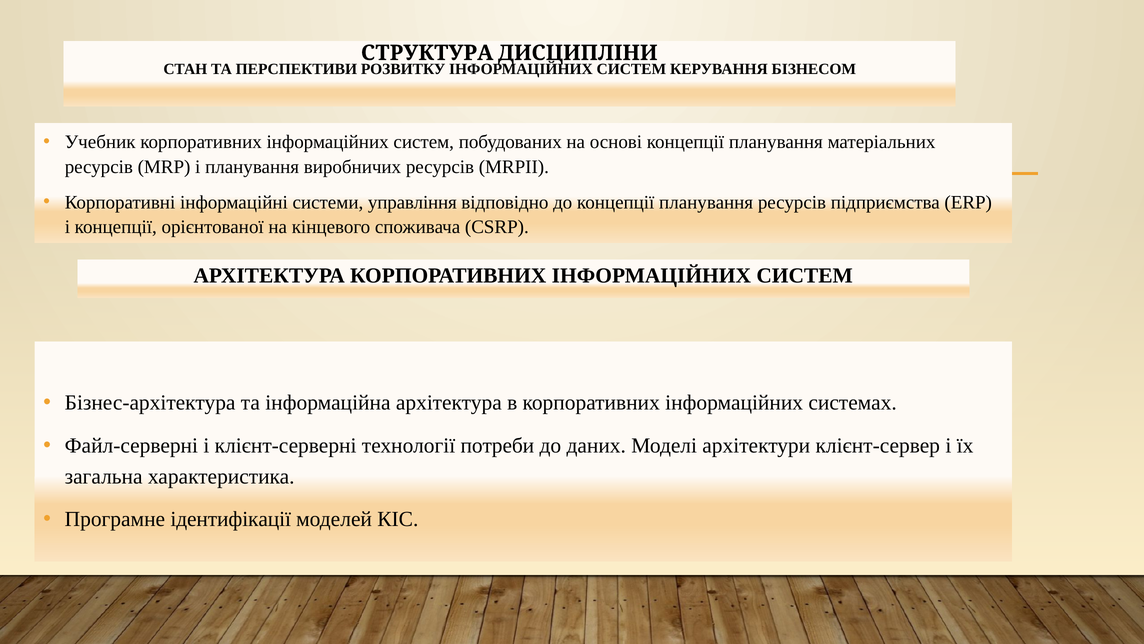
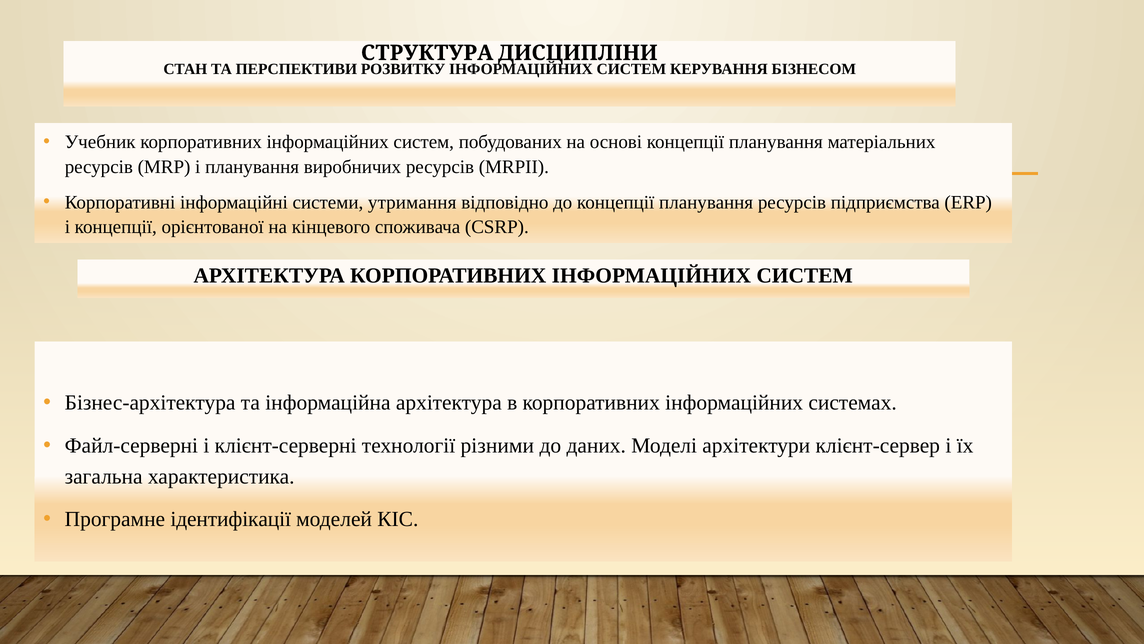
управління: управління -> утримання
потреби: потреби -> різними
